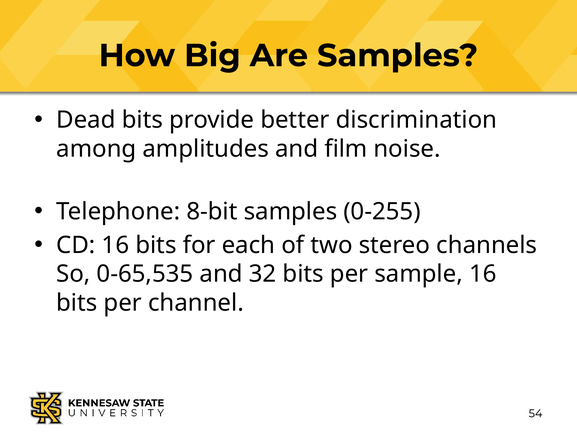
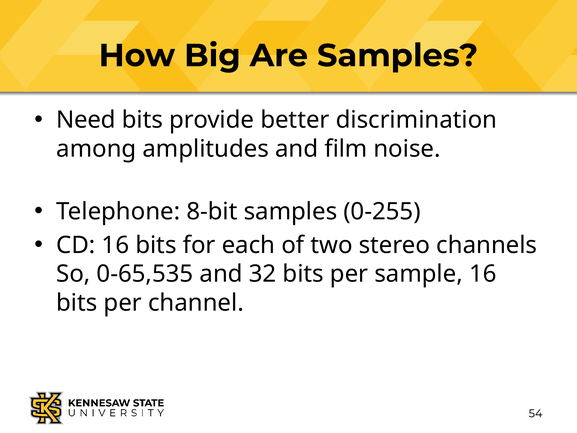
Dead: Dead -> Need
